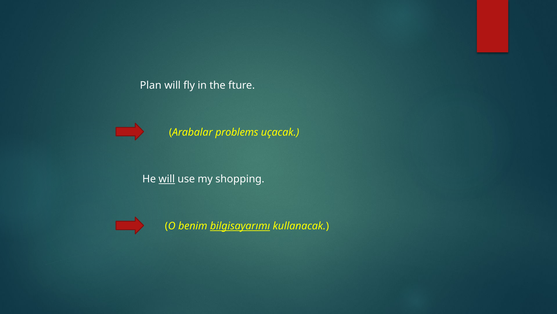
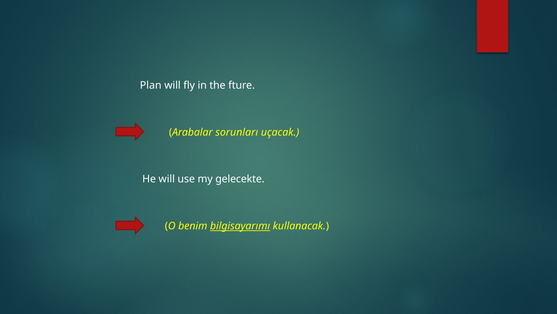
problems: problems -> sorunları
will at (167, 179) underline: present -> none
shopping: shopping -> gelecekte
